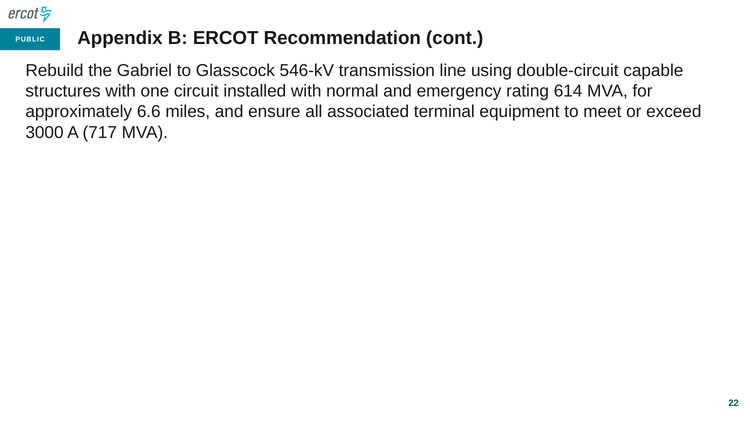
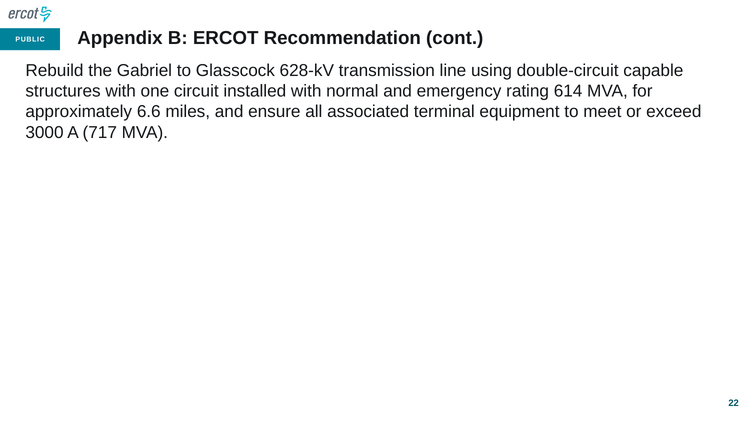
546-kV: 546-kV -> 628-kV
